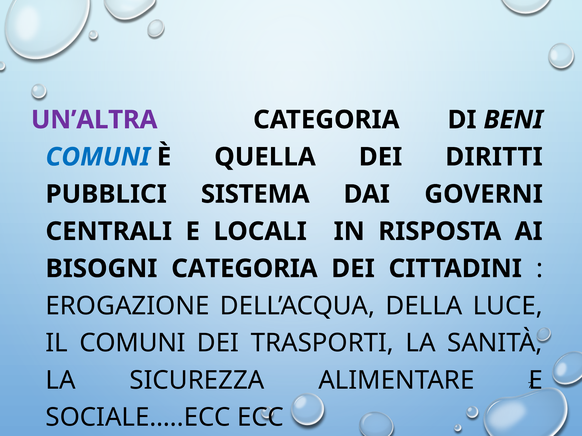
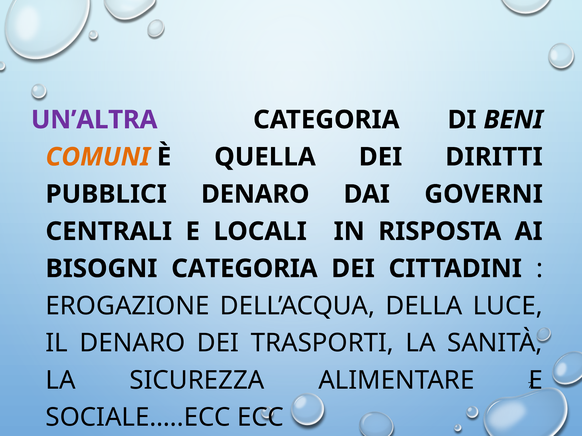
COMUNI at (98, 157) colour: blue -> orange
PUBBLICI SISTEMA: SISTEMA -> DENARO
IL COMUNI: COMUNI -> DENARO
